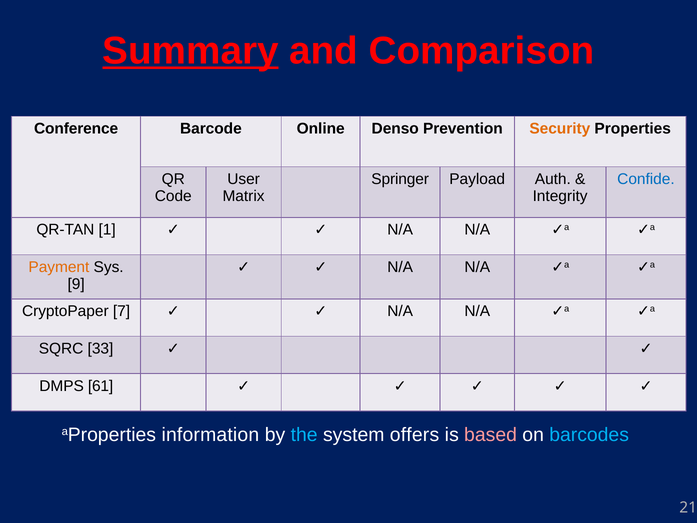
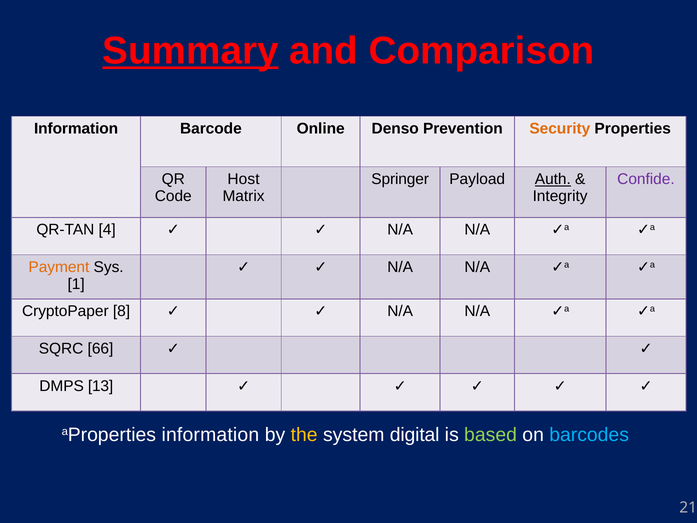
Conference at (76, 128): Conference -> Information
User: User -> Host
Auth underline: none -> present
Confide colour: blue -> purple
1: 1 -> 4
9: 9 -> 1
7: 7 -> 8
33: 33 -> 66
61: 61 -> 13
the colour: light blue -> yellow
offers: offers -> digital
based colour: pink -> light green
